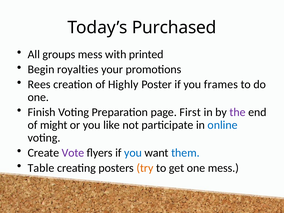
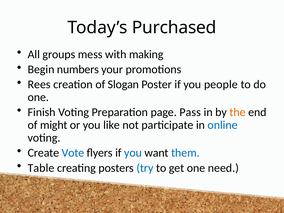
printed: printed -> making
royalties: royalties -> numbers
Highly: Highly -> Slogan
frames: frames -> people
First: First -> Pass
the colour: purple -> orange
Vote colour: purple -> blue
try colour: orange -> blue
one mess: mess -> need
